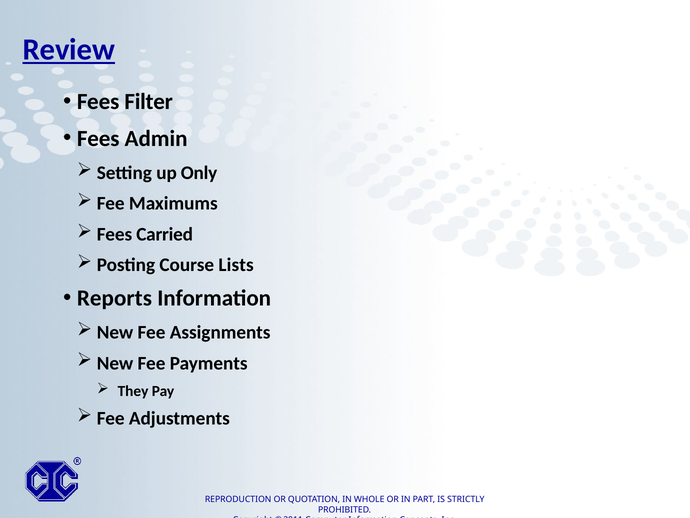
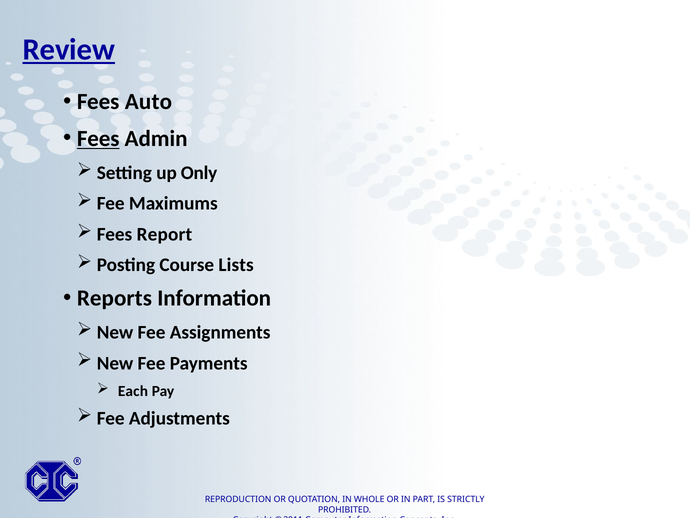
Filter: Filter -> Auto
Fees at (98, 138) underline: none -> present
Carried: Carried -> Report
They: They -> Each
